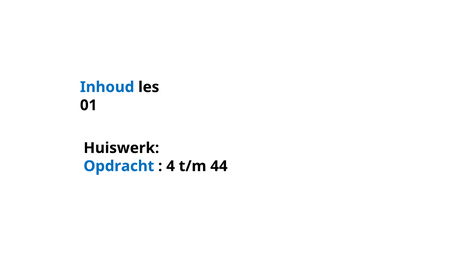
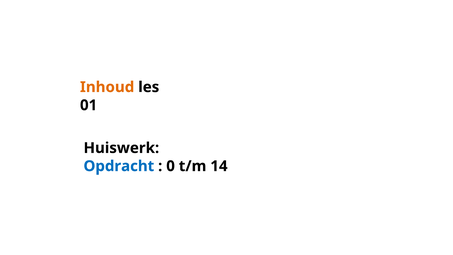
Inhoud colour: blue -> orange
4: 4 -> 0
44: 44 -> 14
